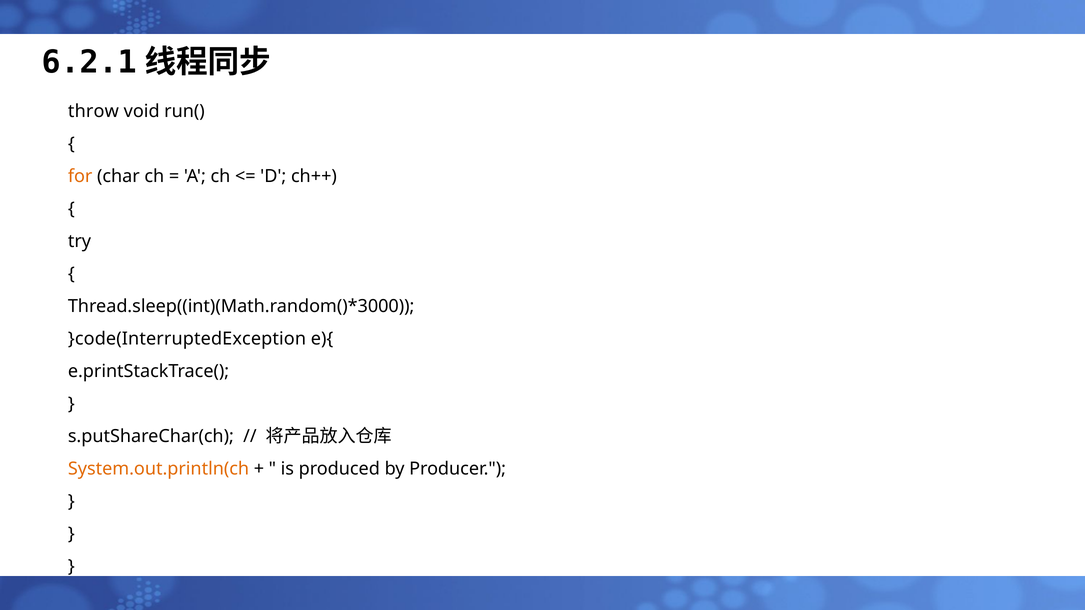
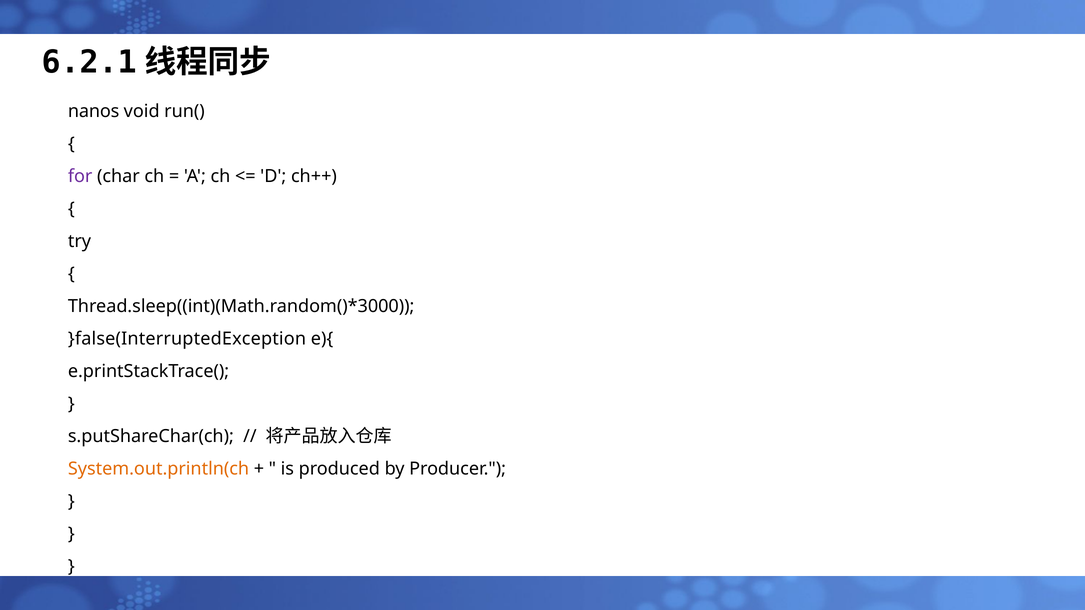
throw: throw -> nanos
for colour: orange -> purple
}code(InterruptedException: }code(InterruptedException -> }false(InterruptedException
